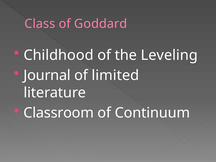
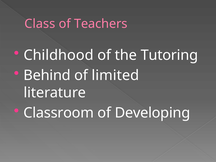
Goddard: Goddard -> Teachers
Leveling: Leveling -> Tutoring
Journal: Journal -> Behind
Continuum: Continuum -> Developing
